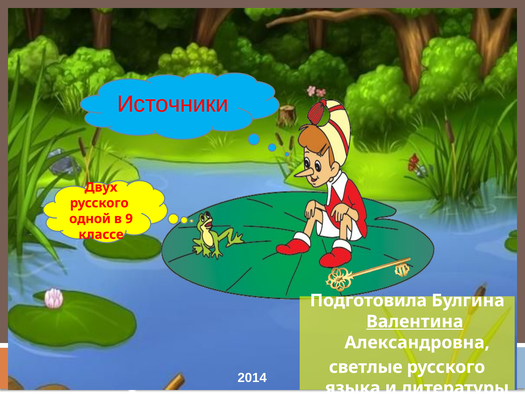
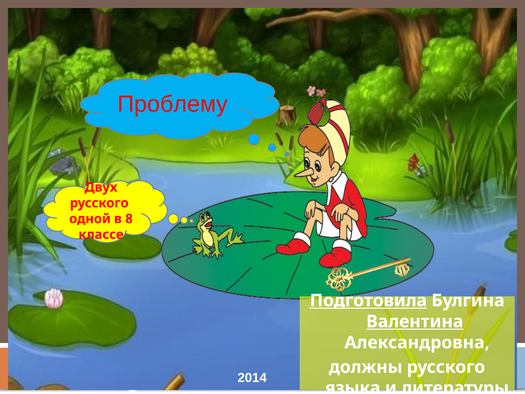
Источники: Источники -> Проблему
9: 9 -> 8
Подготовила underline: none -> present
светлые: светлые -> должны
